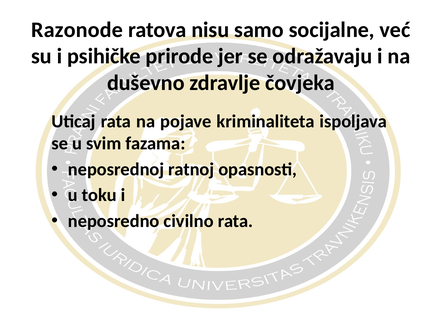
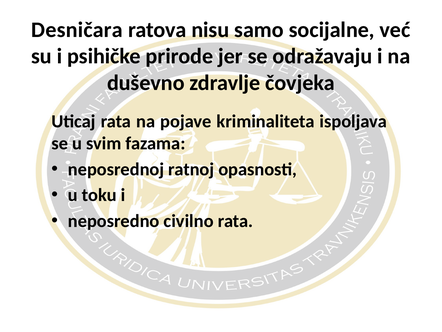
Razonode: Razonode -> Desničara
